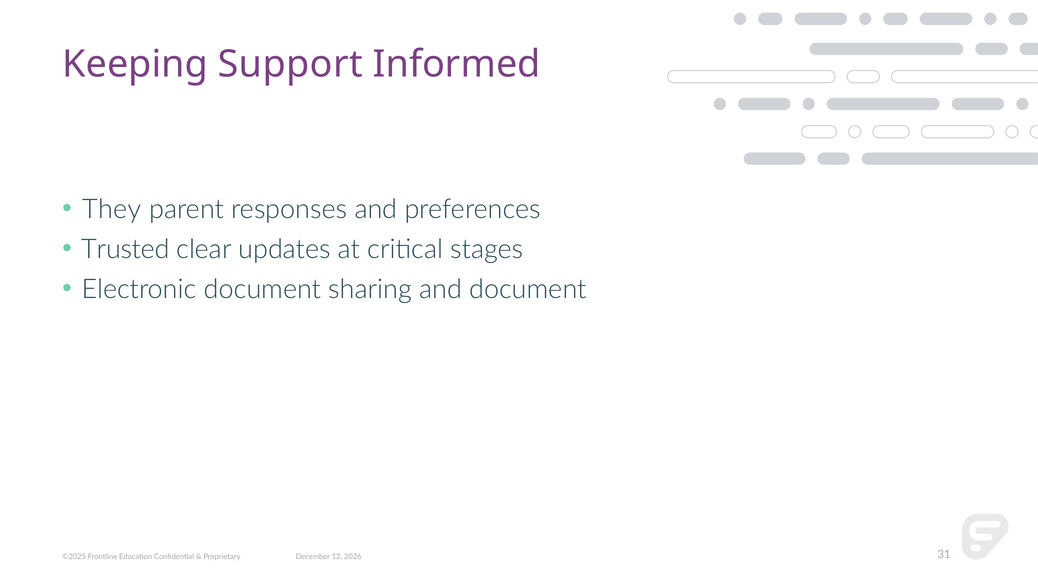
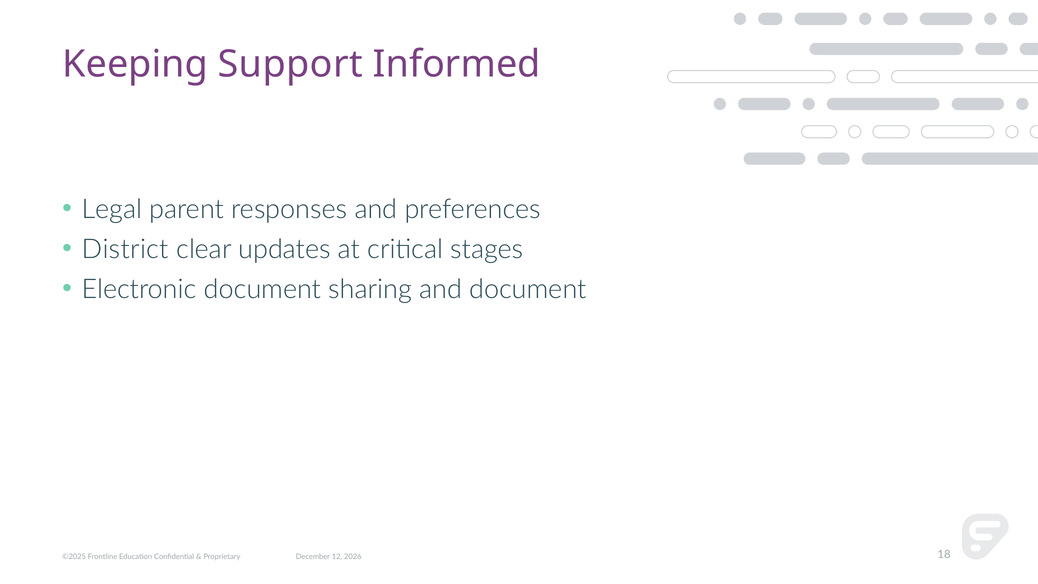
They: They -> Legal
Trusted: Trusted -> District
31: 31 -> 18
